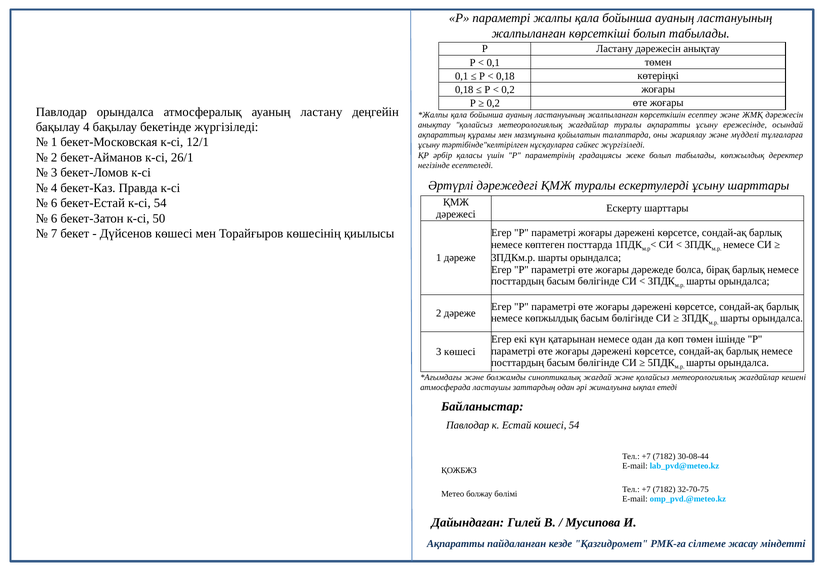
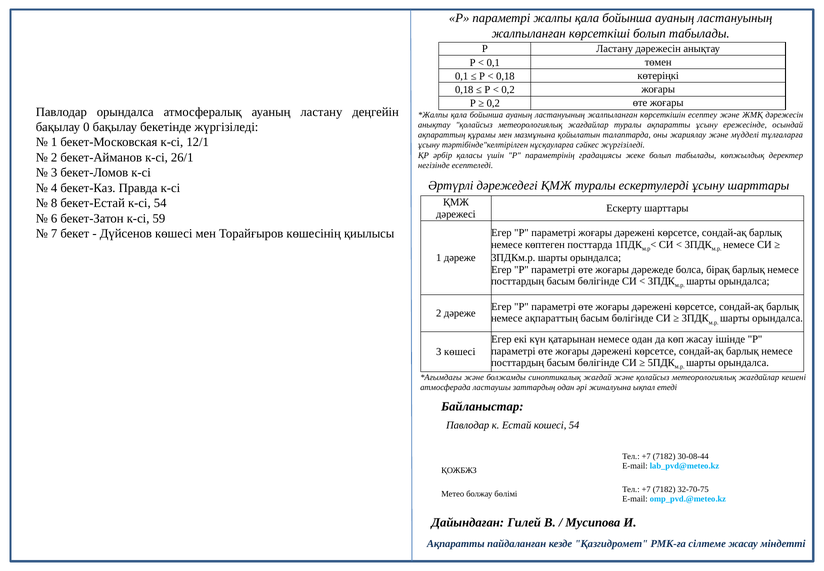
бақылау 4: 4 -> 0
6 at (54, 203): 6 -> 8
50: 50 -> 59
немесе көпжылдық: көпжылдық -> ақпараттың
көп төмен: төмен -> жасау
